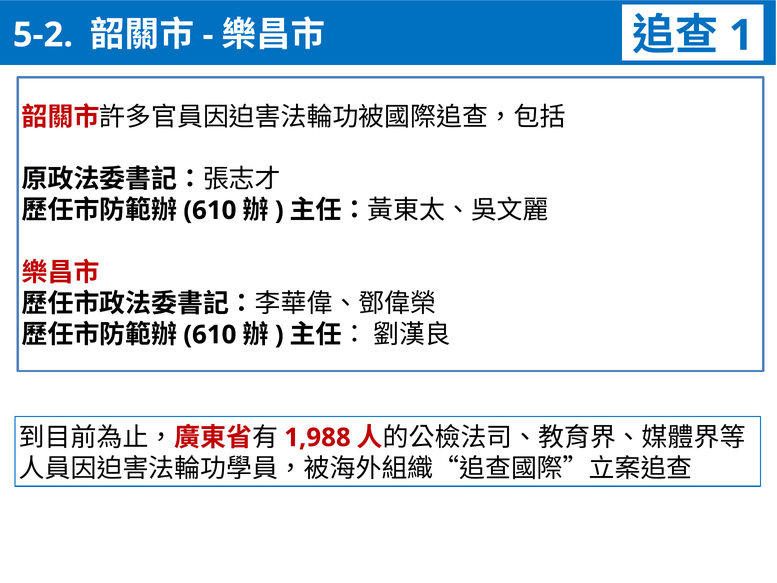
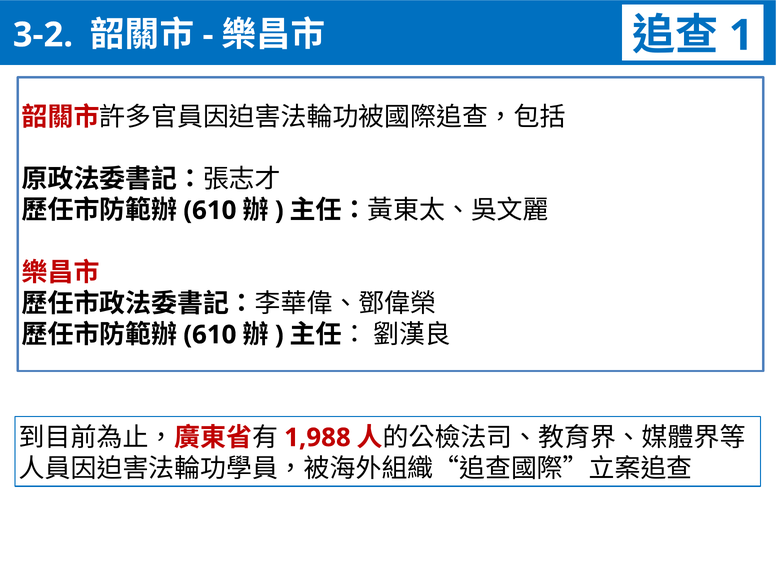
5-2: 5-2 -> 3-2
